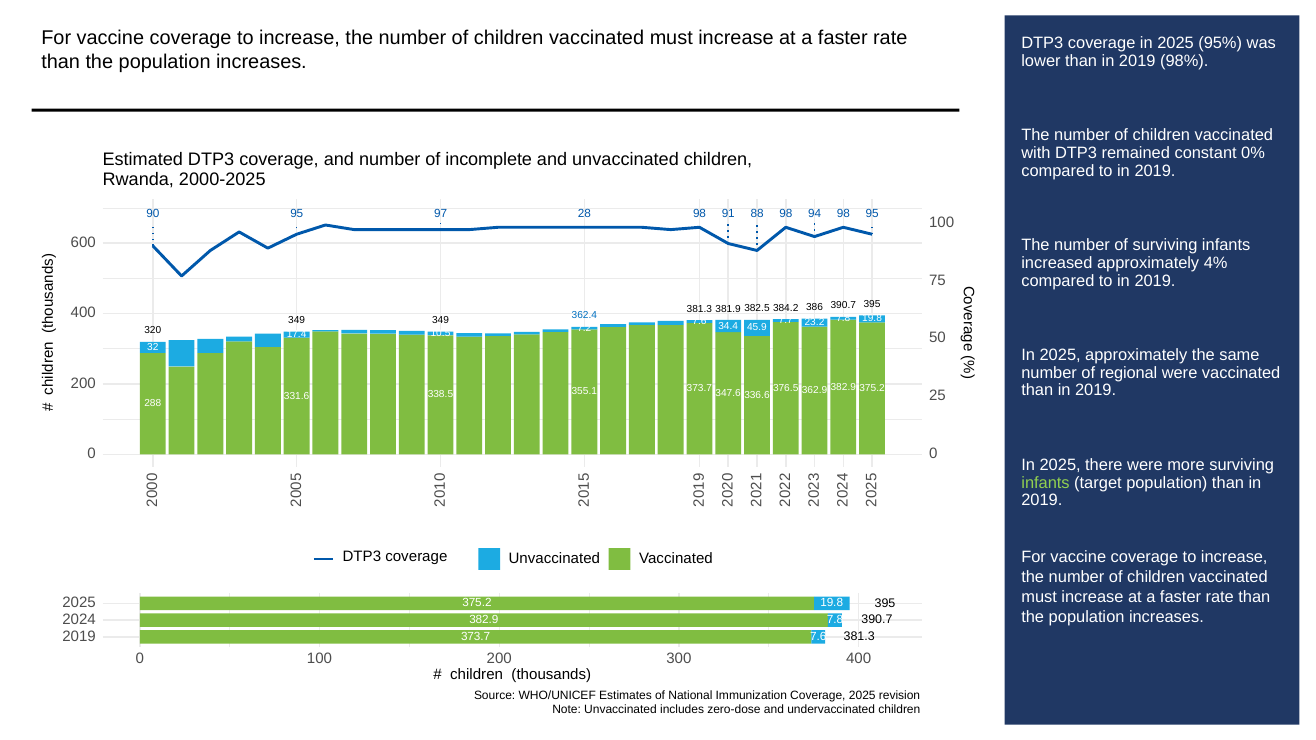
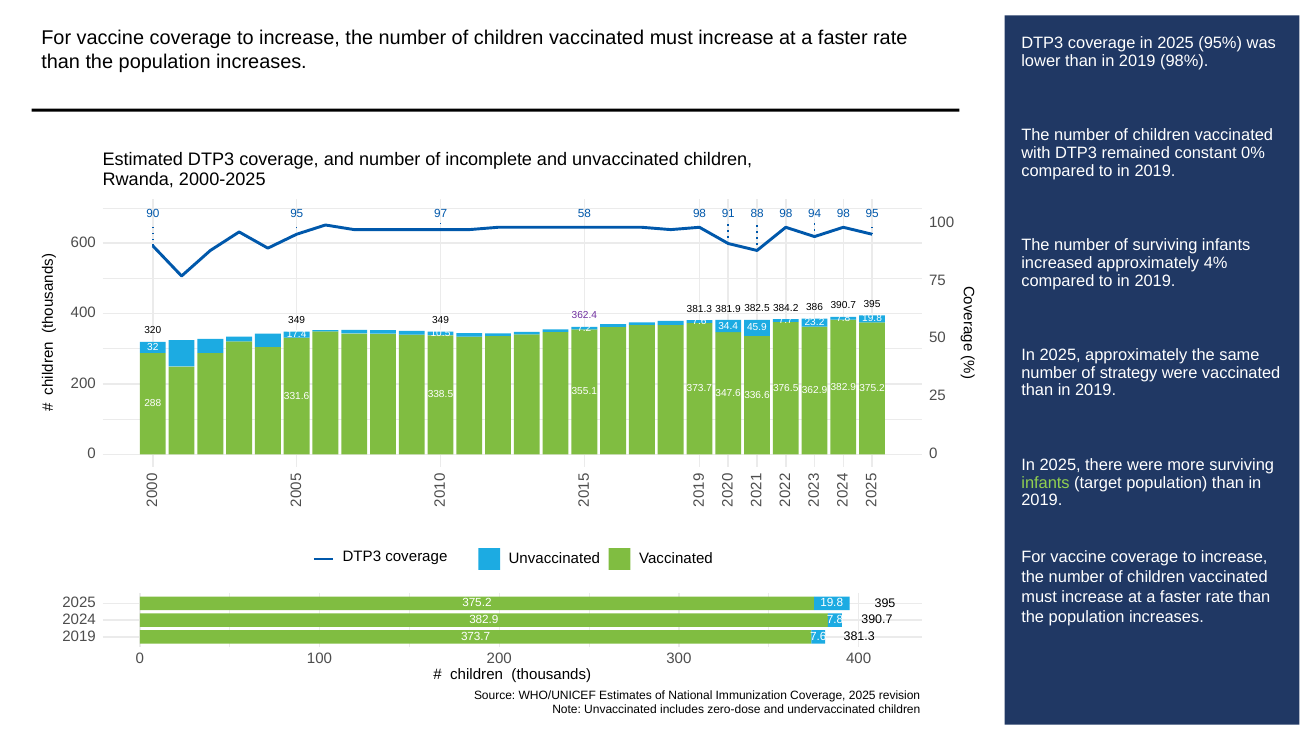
28: 28 -> 58
362.4 colour: blue -> purple
regional: regional -> strategy
